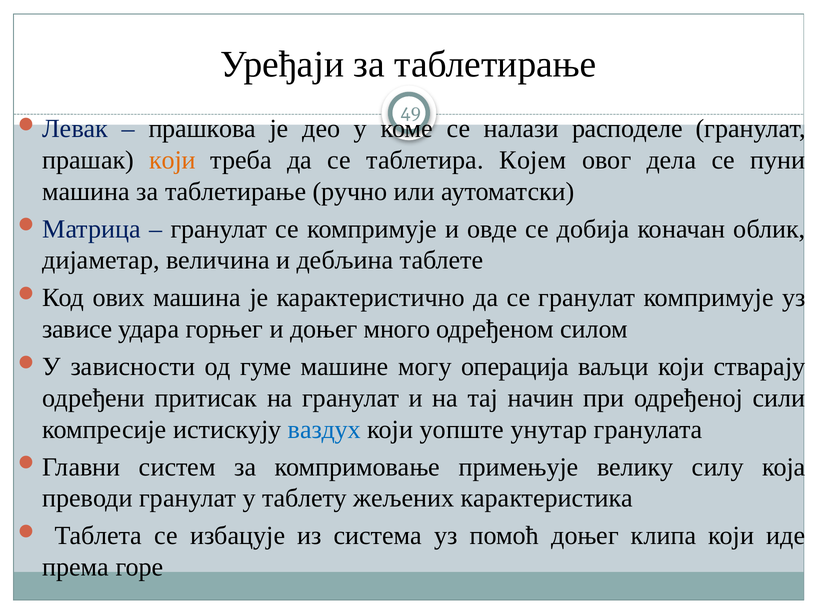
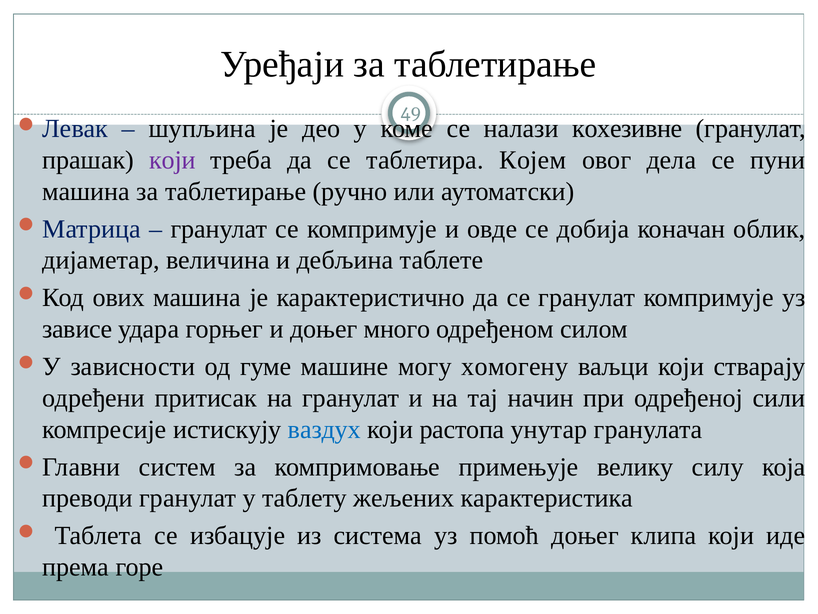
прашкова: прашкова -> шупљина
расподеле: расподеле -> кохезивне
који at (172, 160) colour: orange -> purple
операција: операција -> хомогену
уопште: уопште -> растопа
